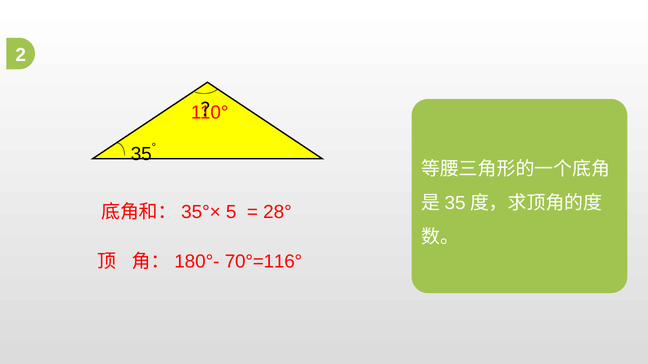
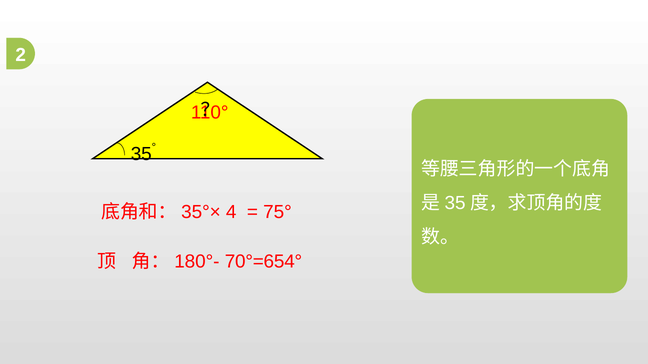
5: 5 -> 4
28°: 28° -> 75°
70°=116°: 70°=116° -> 70°=654°
